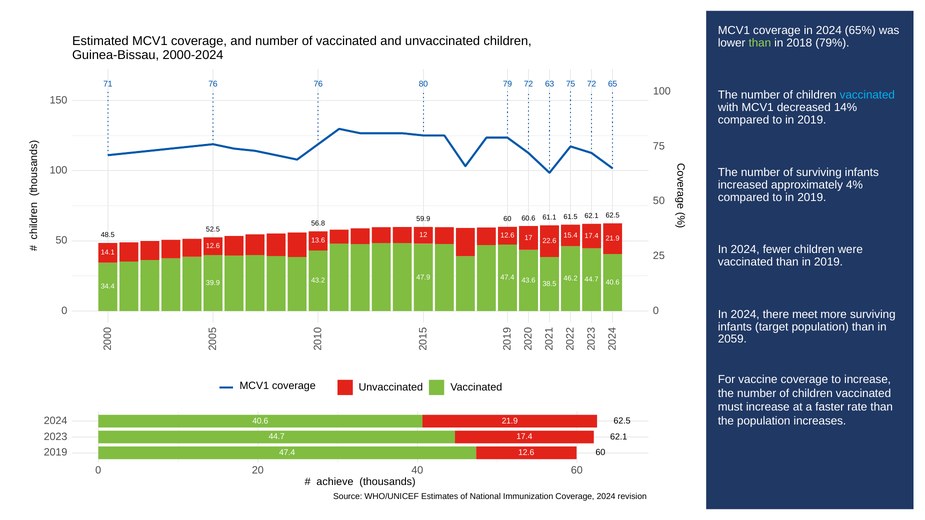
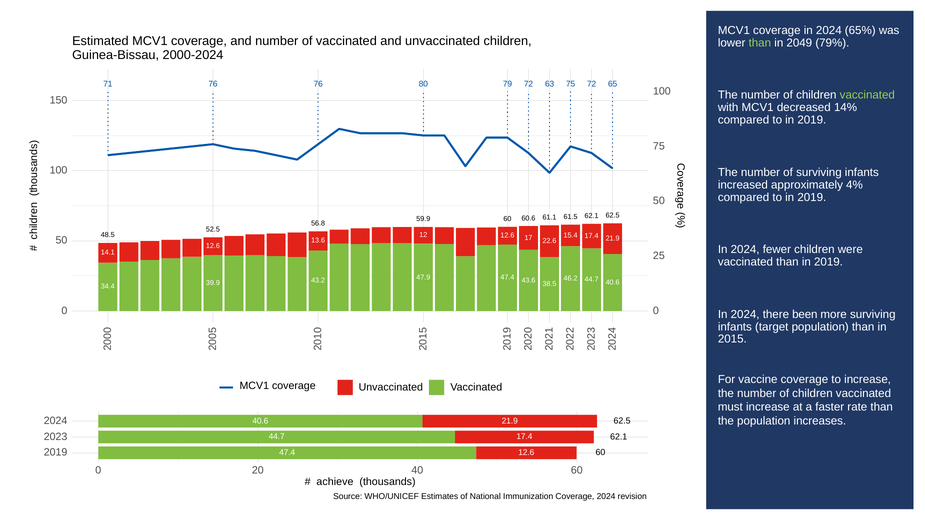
2018: 2018 -> 2049
vaccinated at (867, 95) colour: light blue -> light green
meet: meet -> been
2059: 2059 -> 2015
